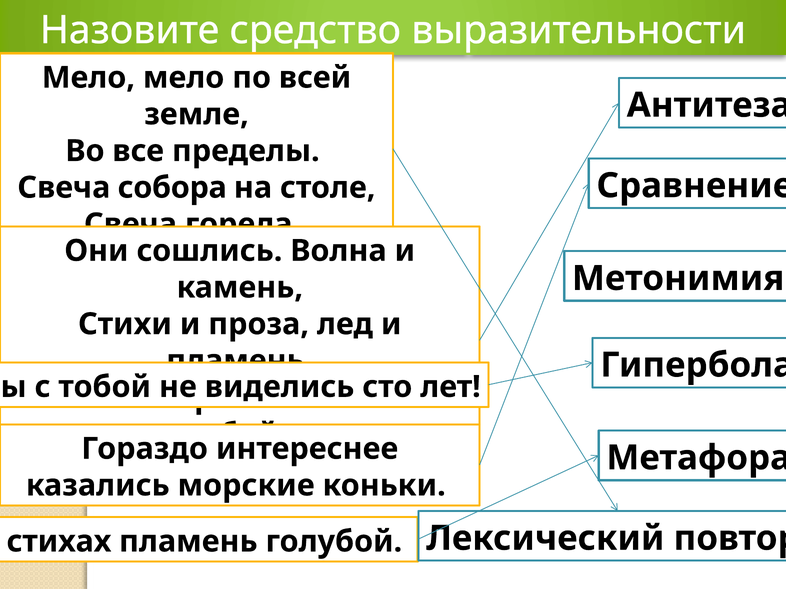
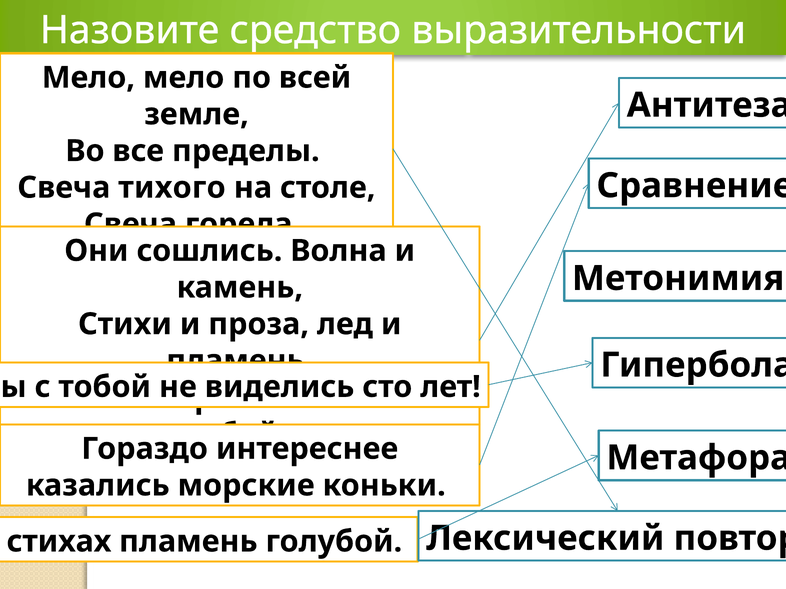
собора: собора -> тихого
